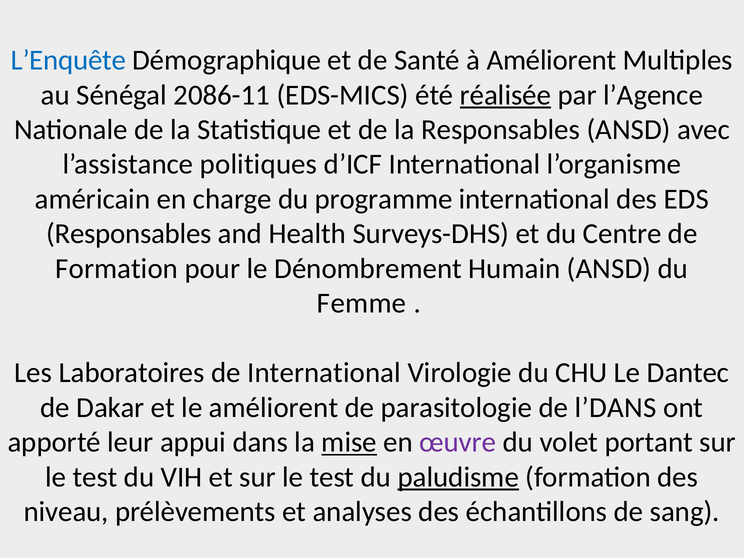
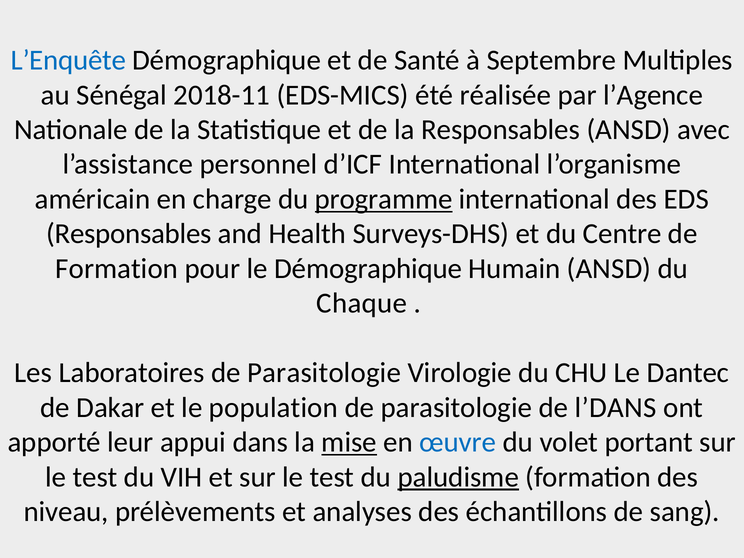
à Améliorent: Améliorent -> Septembre
2086-11: 2086-11 -> 2018-11
réalisée underline: present -> none
politiques: politiques -> personnel
programme underline: none -> present
le Dénombrement: Dénombrement -> Démographique
Femme: Femme -> Chaque
Laboratoires de International: International -> Parasitologie
le améliorent: améliorent -> population
œuvre colour: purple -> blue
